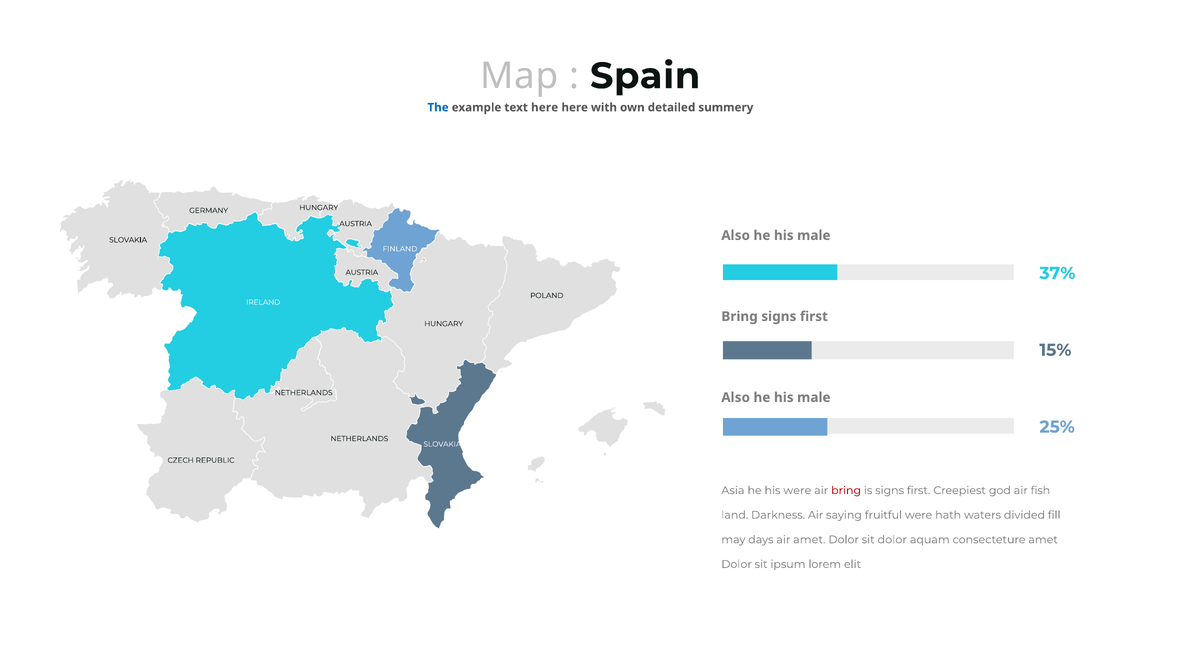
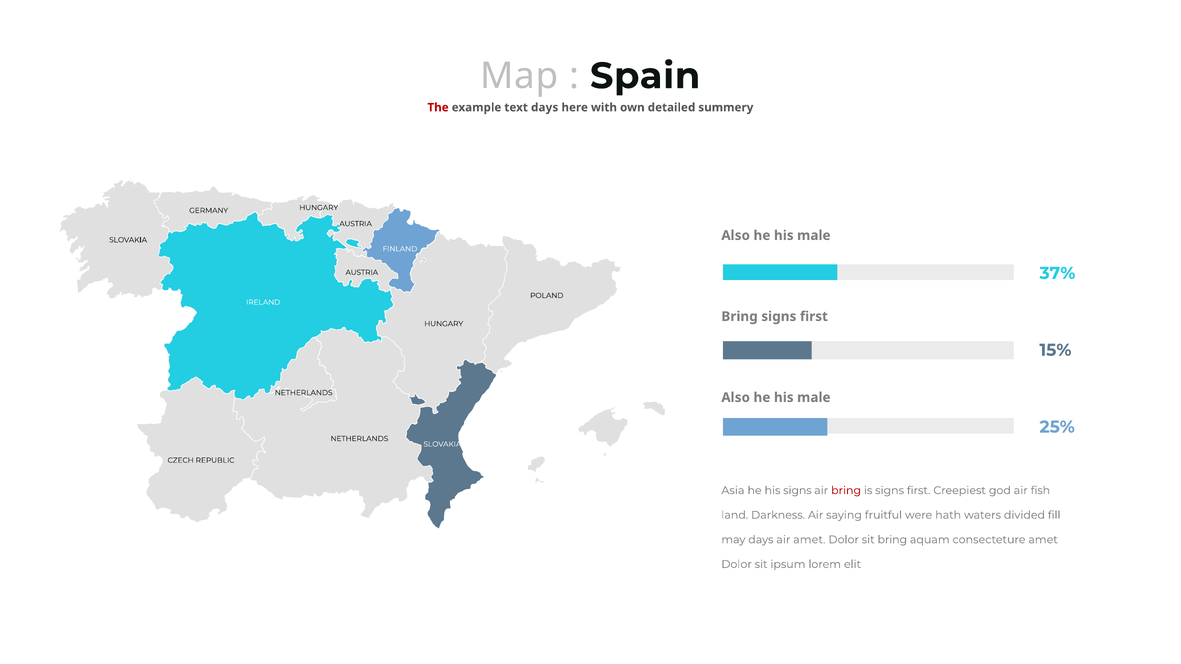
The colour: blue -> red
text here: here -> days
his were: were -> signs
sit dolor: dolor -> bring
